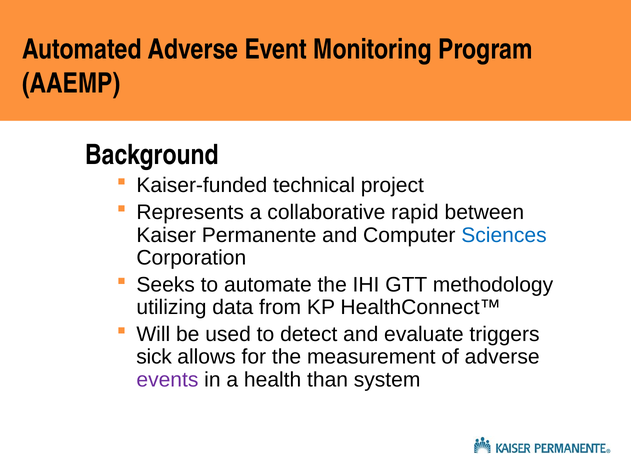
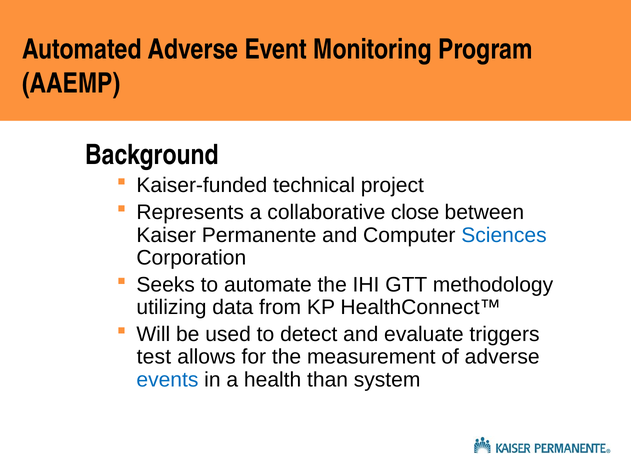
rapid: rapid -> close
sick: sick -> test
events colour: purple -> blue
